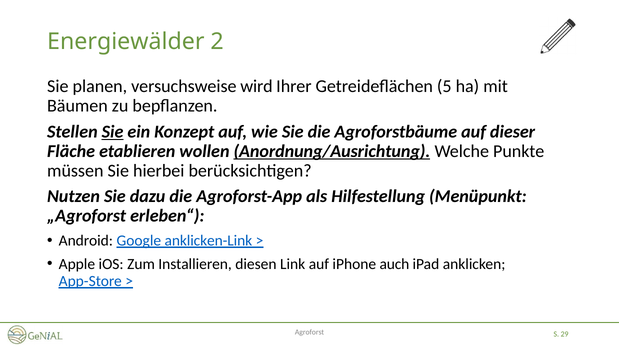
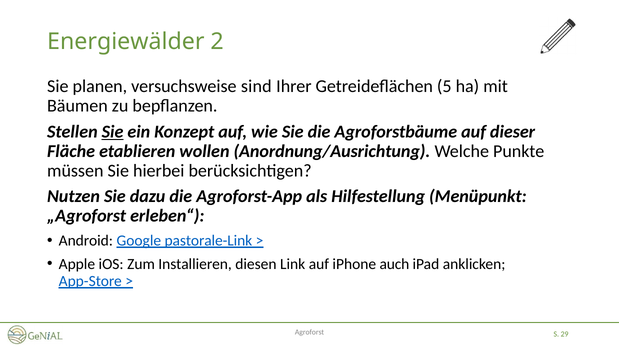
wird: wird -> sind
Anordnung/Ausrichtung underline: present -> none
anklicken-Link: anklicken-Link -> pastorale-Link
